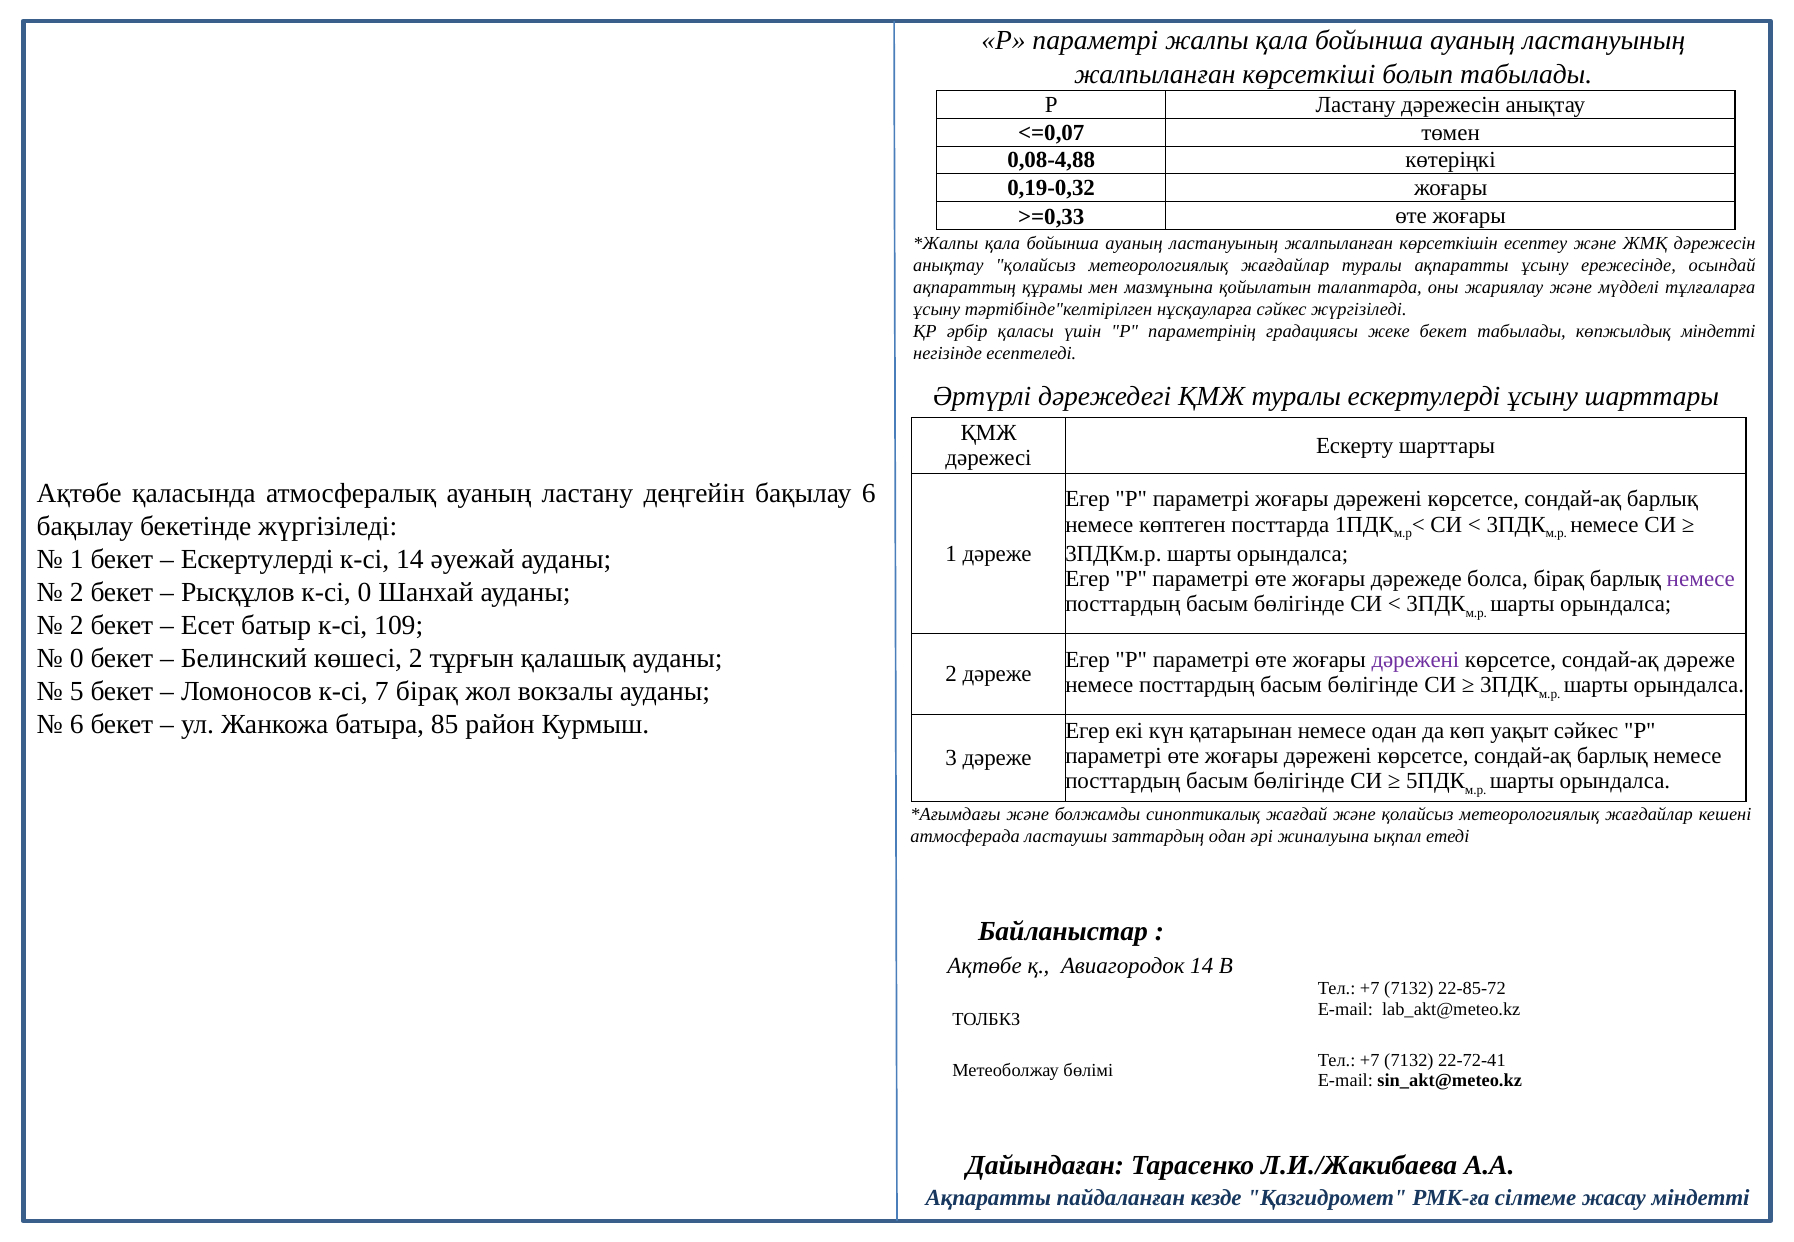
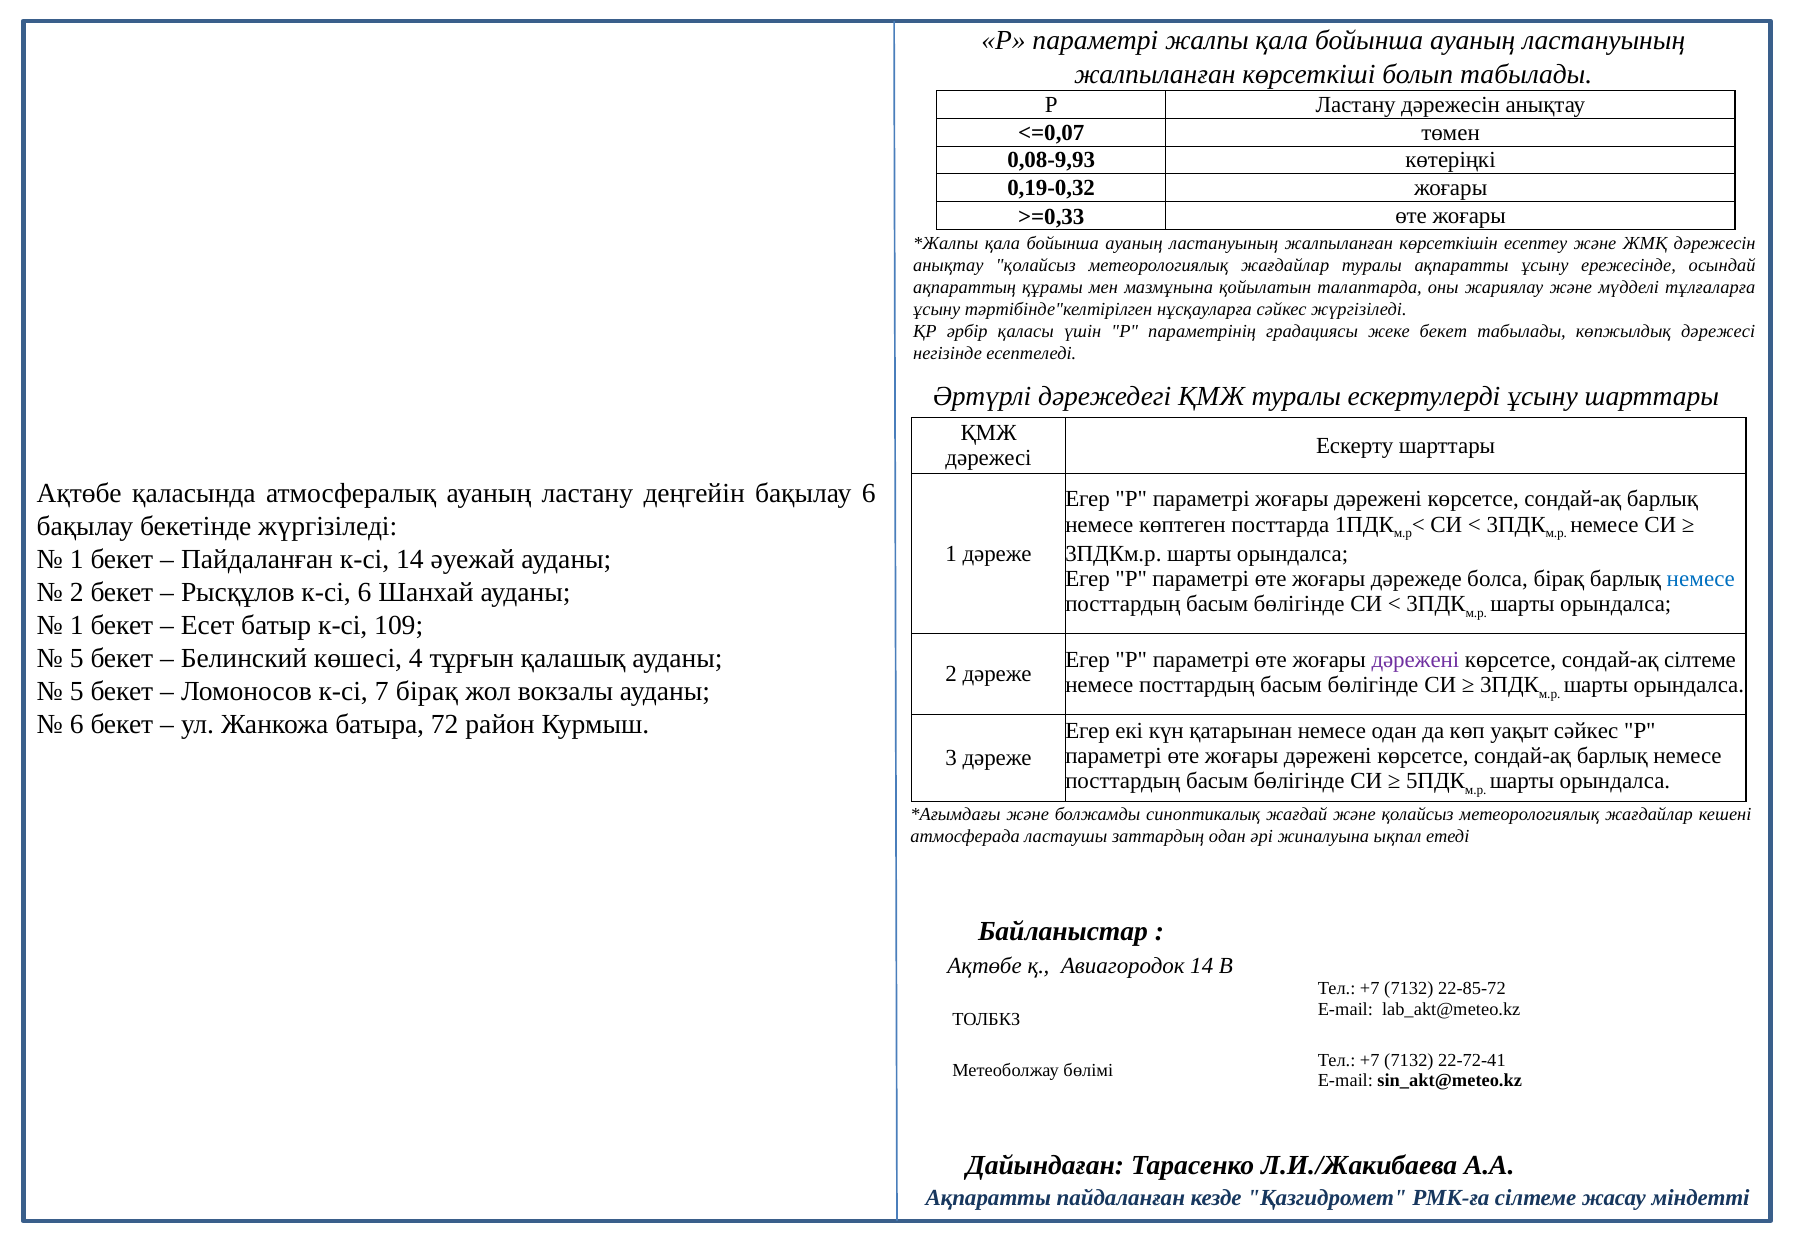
0,08-4,88: 0,08-4,88 -> 0,08-9,93
көпжылдық міндетті: міндетті -> дәрежесі
Ескертулерді at (257, 559): Ескертулерді -> Пайдаланған
немесе at (1701, 579) colour: purple -> blue
к-сі 0: 0 -> 6
2 at (77, 625): 2 -> 1
0 at (77, 659): 0 -> 5
көшесі 2: 2 -> 4
сондай-ақ дәреже: дәреже -> сілтеме
85: 85 -> 72
